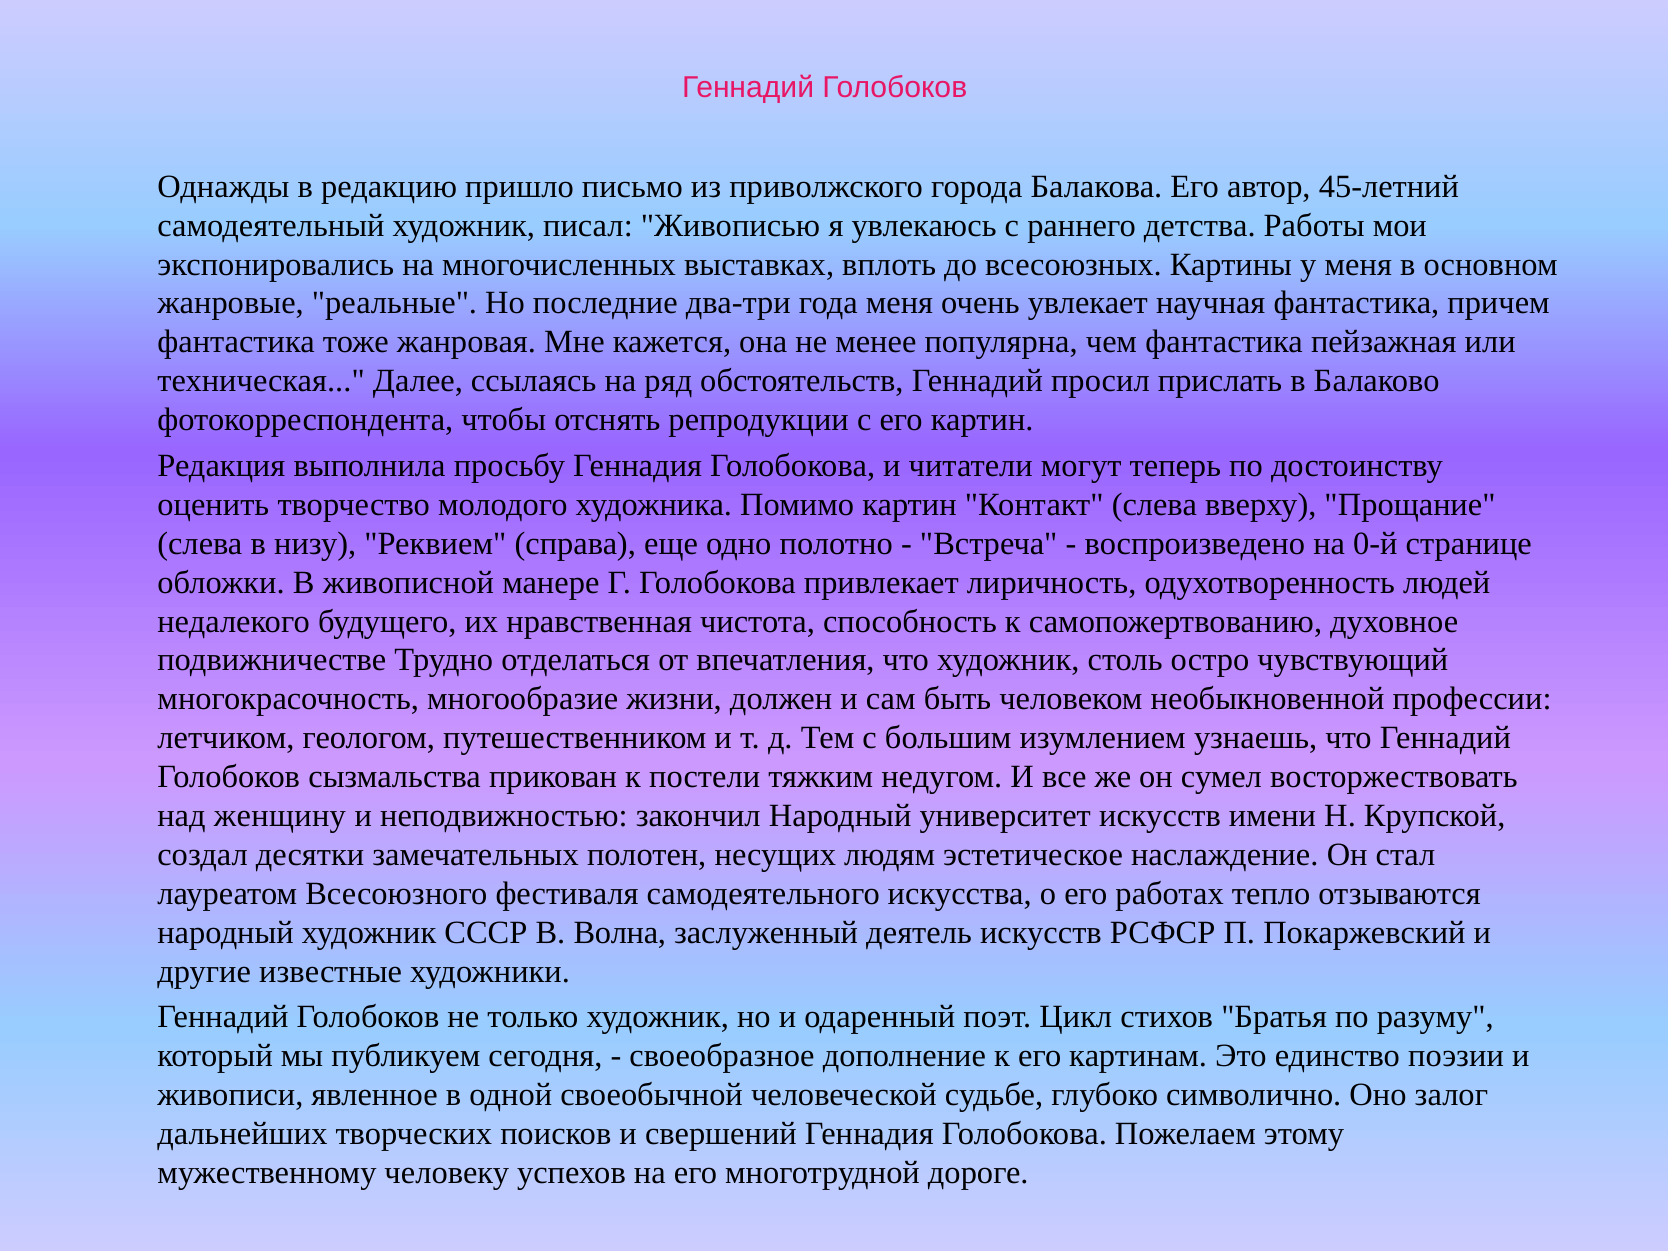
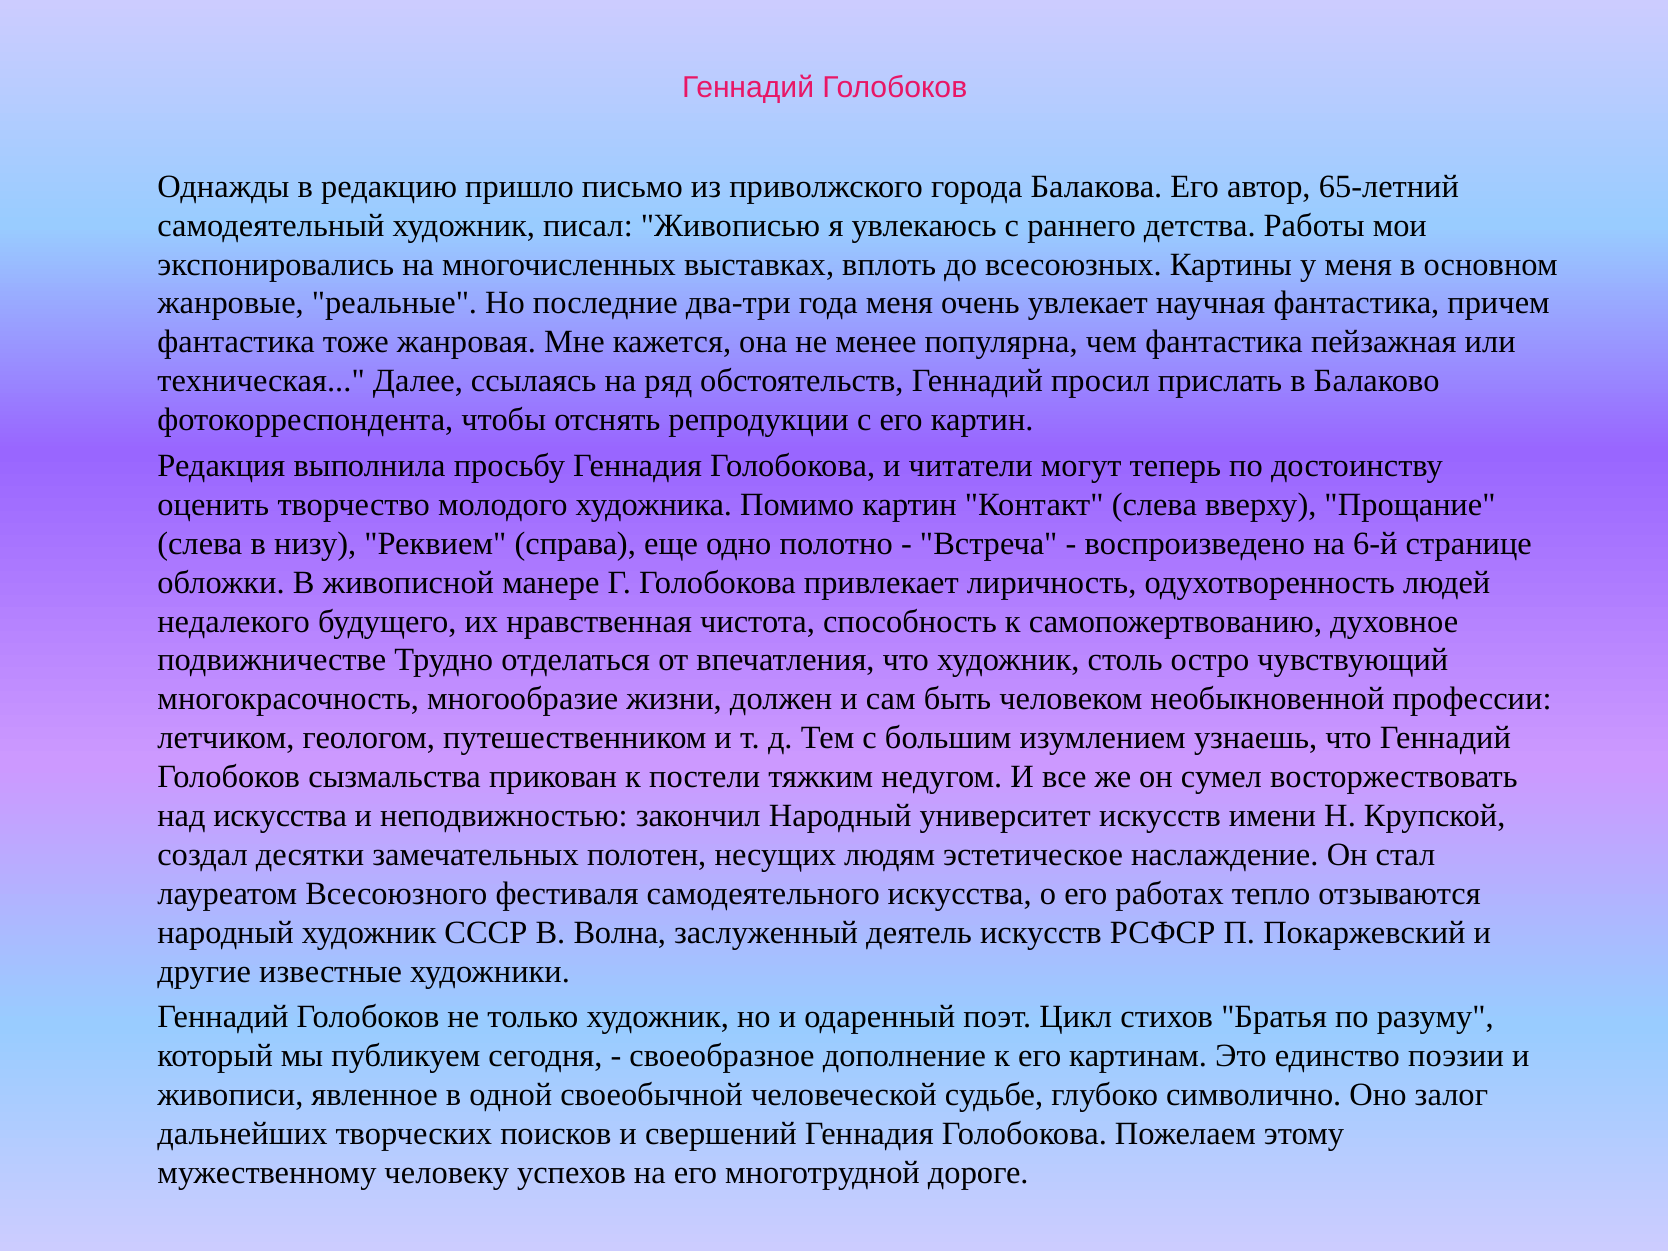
45-летний: 45-летний -> 65-летний
0-й: 0-й -> 6-й
над женщину: женщину -> искусства
